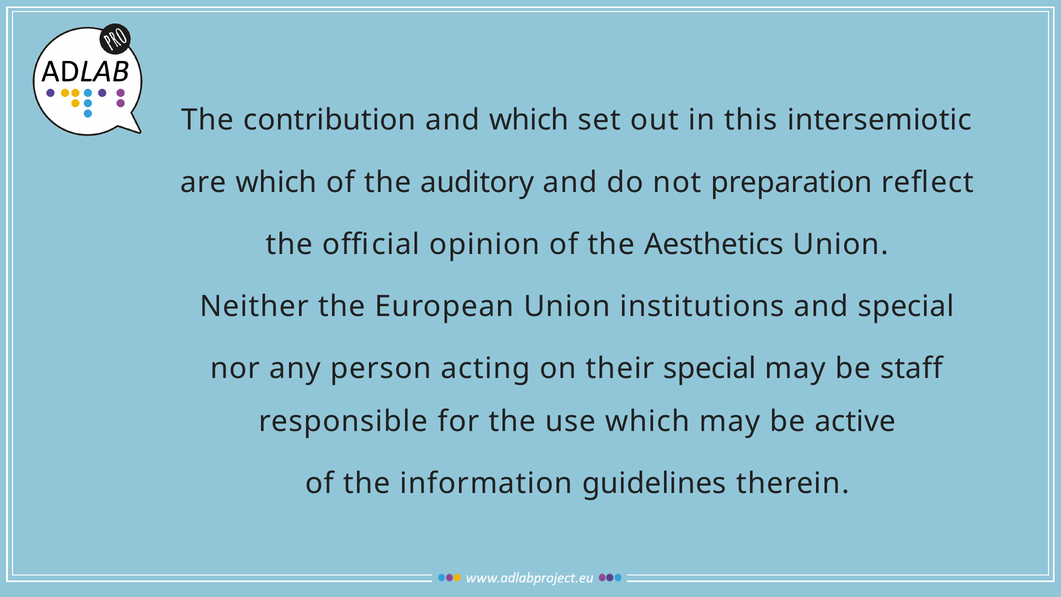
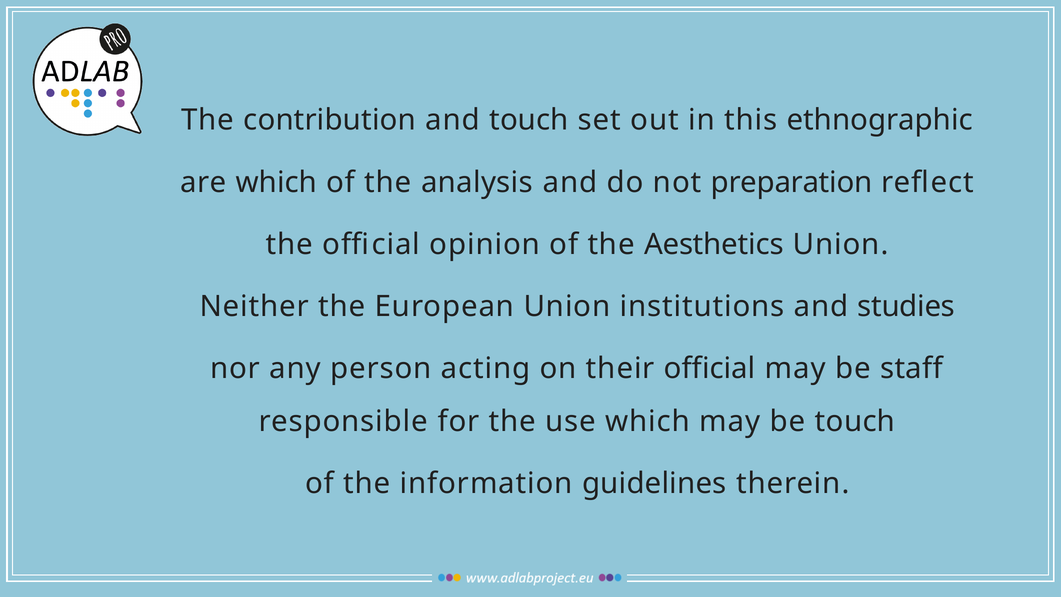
and which: which -> touch
intersemiotic: intersemiotic -> ethnographic
auditory: auditory -> analysis
and special: special -> studies
their special: special -> official
be active: active -> touch
